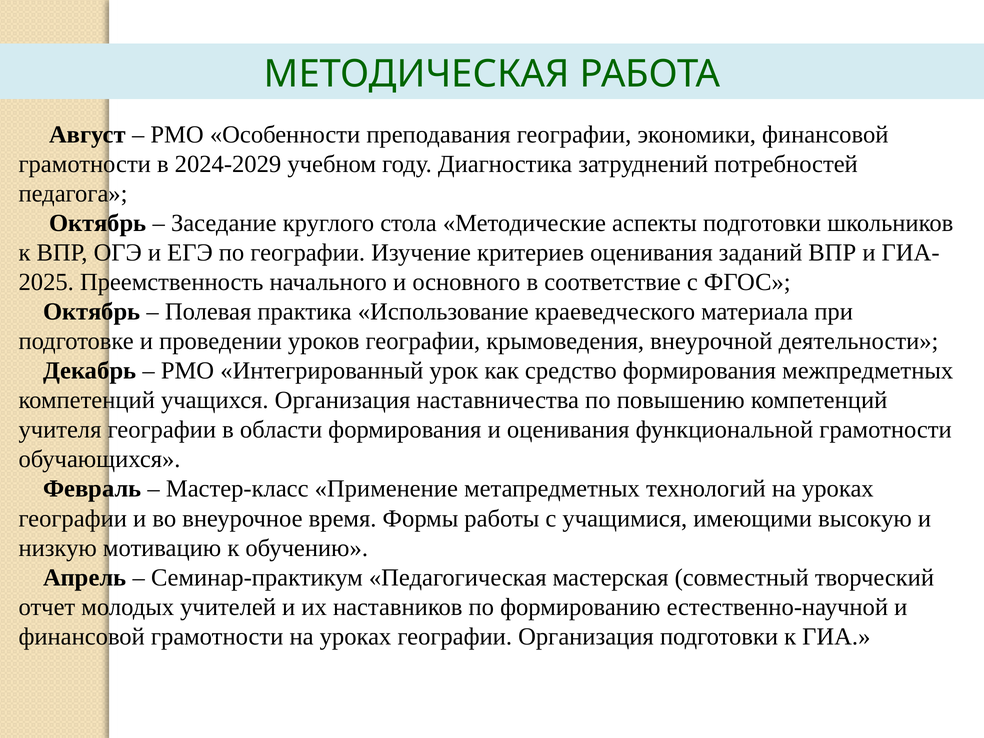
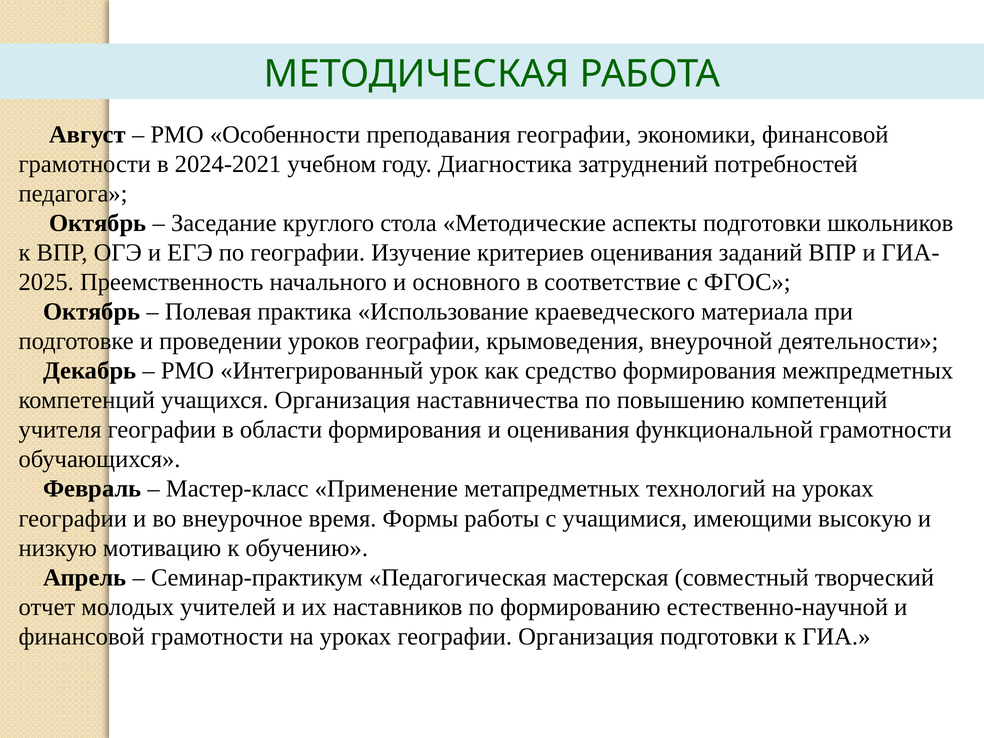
2024-2029: 2024-2029 -> 2024-2021
